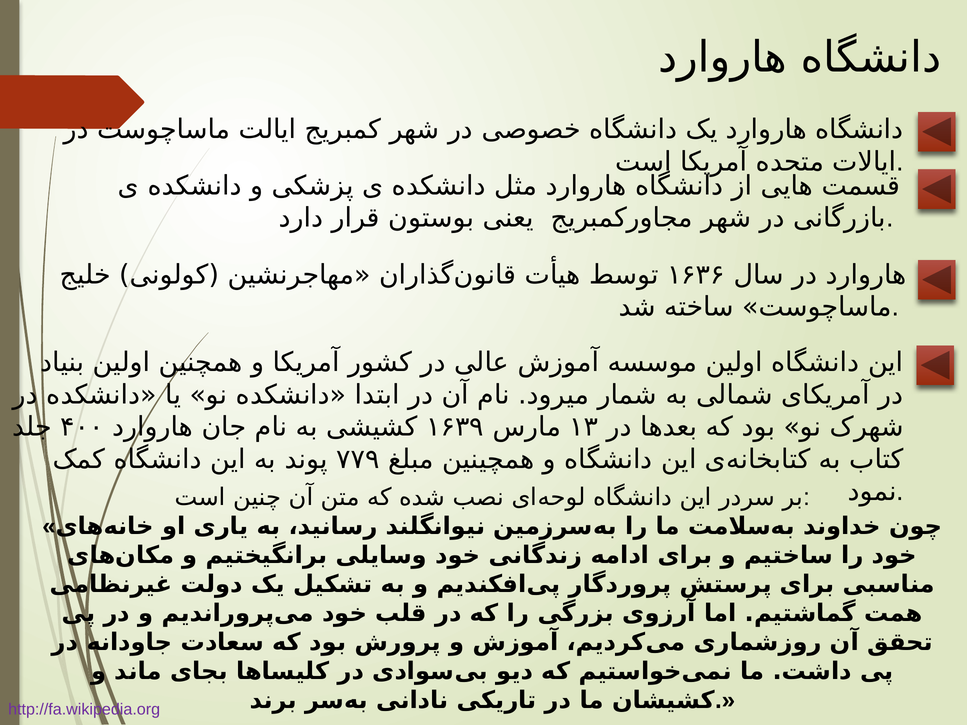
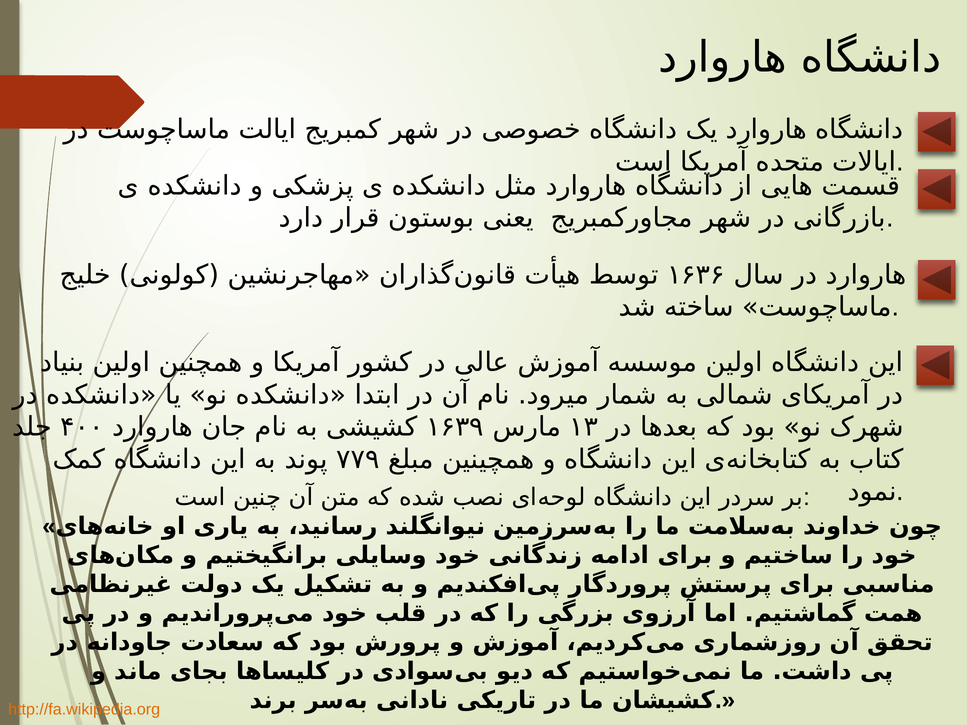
http://fa.wikipedia.org colour: purple -> orange
